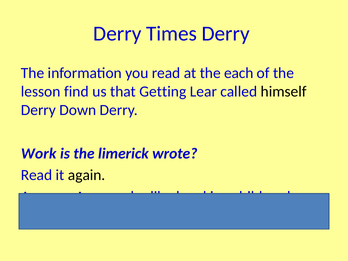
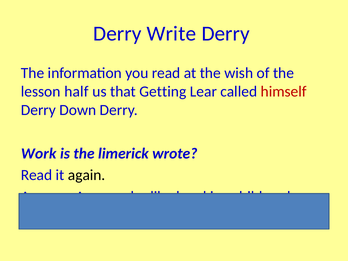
Times: Times -> Write
each: each -> wish
find: find -> half
himself colour: black -> red
